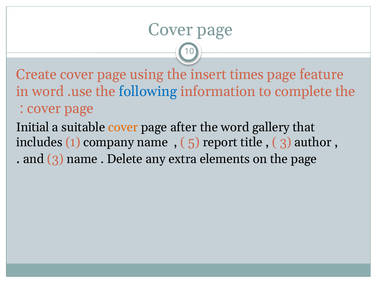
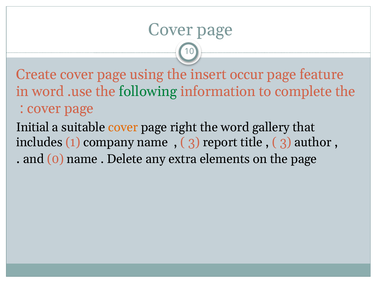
times: times -> occur
following colour: blue -> green
after: after -> right
5 at (194, 142): 5 -> 3
and 3: 3 -> 0
